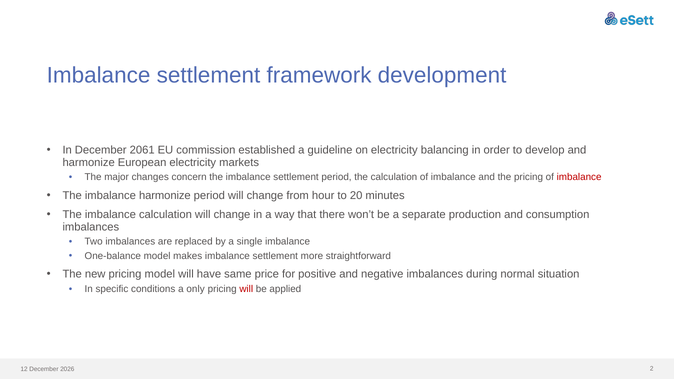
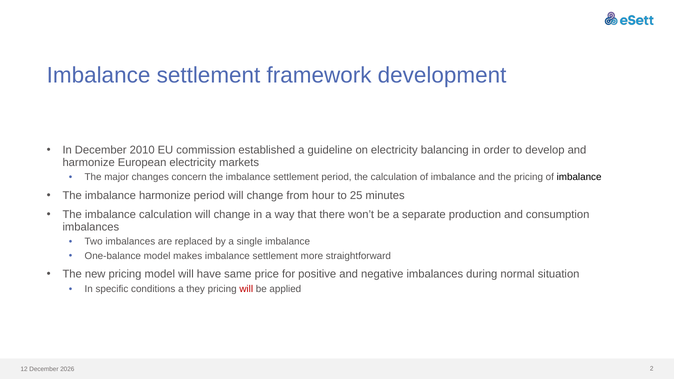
2061: 2061 -> 2010
imbalance at (579, 177) colour: red -> black
20: 20 -> 25
only: only -> they
